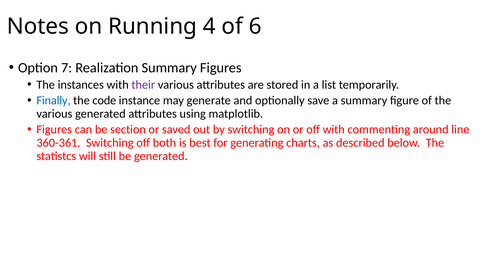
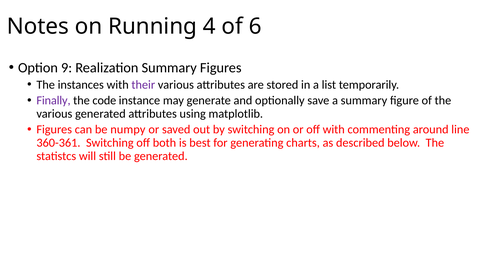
7: 7 -> 9
Finally colour: blue -> purple
section: section -> numpy
